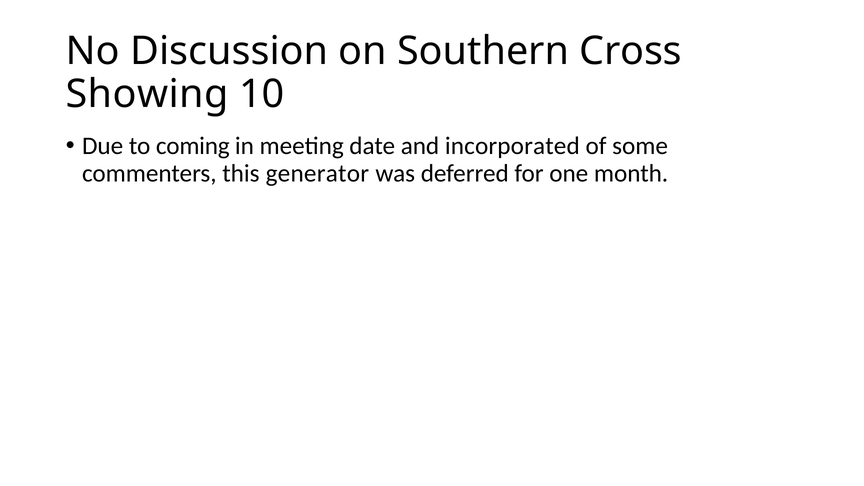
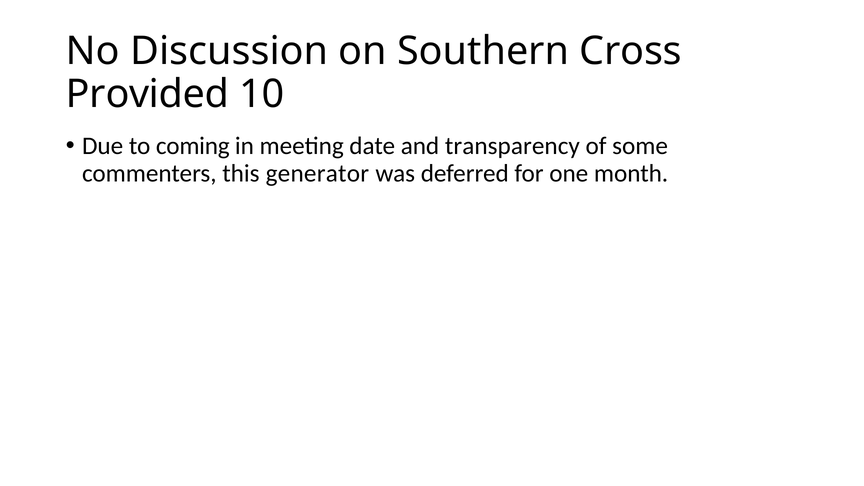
Showing: Showing -> Provided
incorporated: incorporated -> transparency
